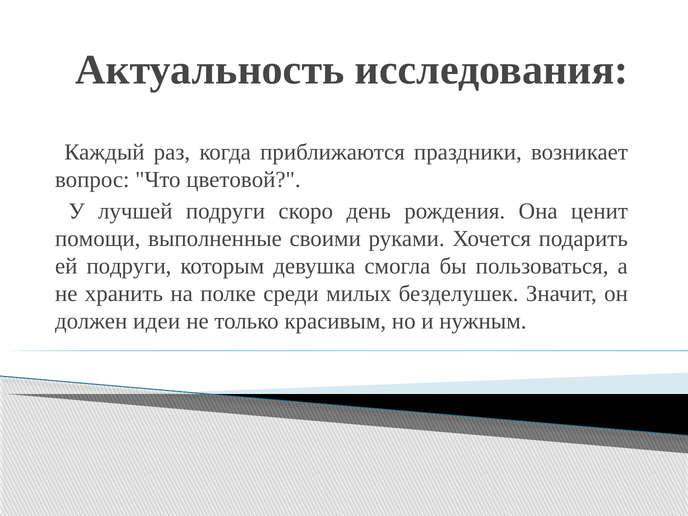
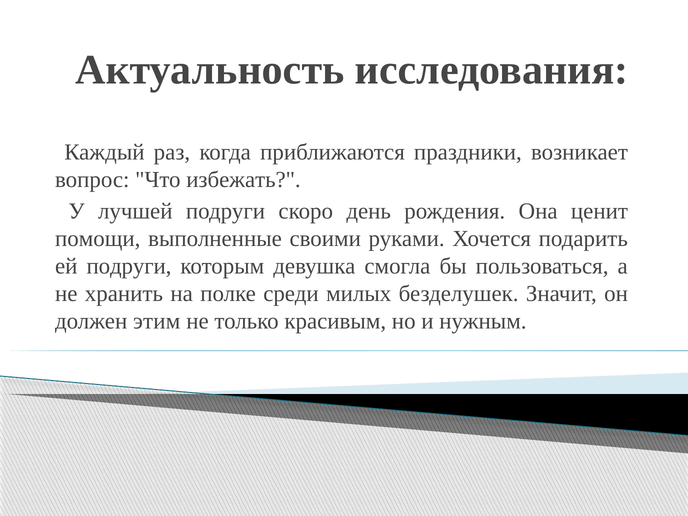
цветовой: цветовой -> избежать
идеи: идеи -> этим
